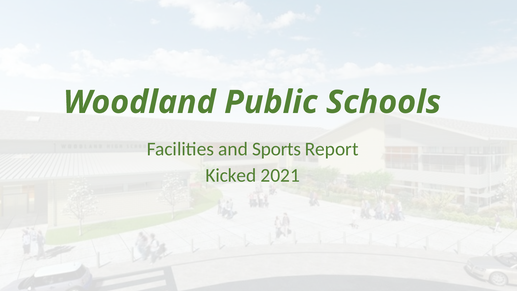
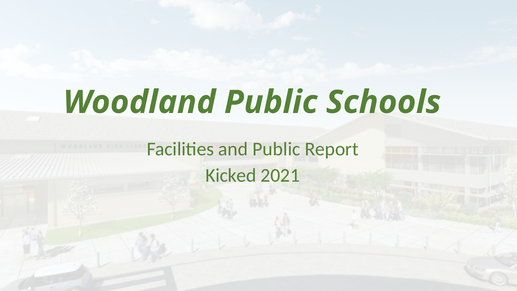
and Sports: Sports -> Public
